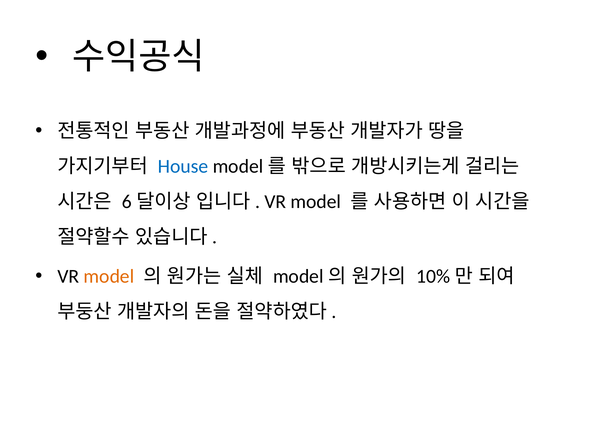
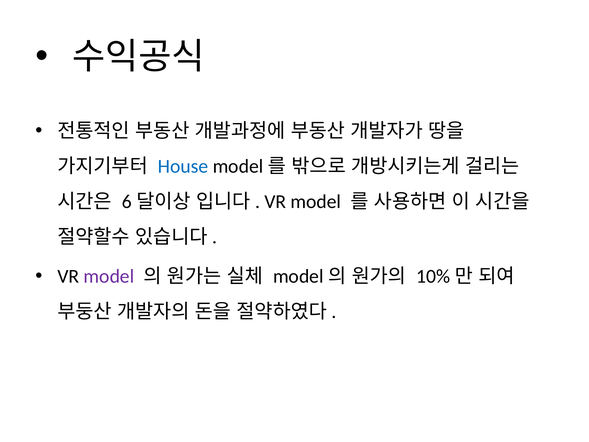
model at (109, 276) colour: orange -> purple
